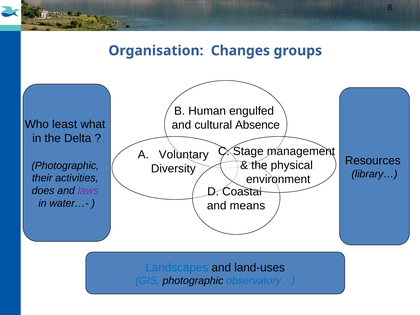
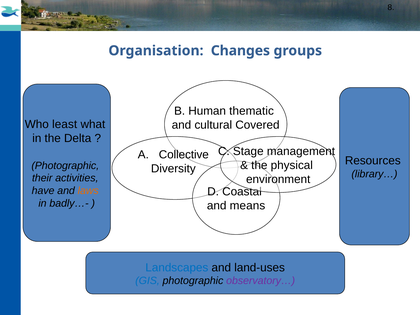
engulfed: engulfed -> thematic
Absence: Absence -> Covered
Voluntary: Voluntary -> Collective
does: does -> have
laws colour: purple -> orange
water…-: water…- -> badly…-
observatory… colour: blue -> purple
